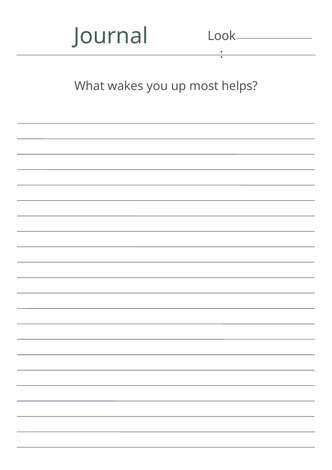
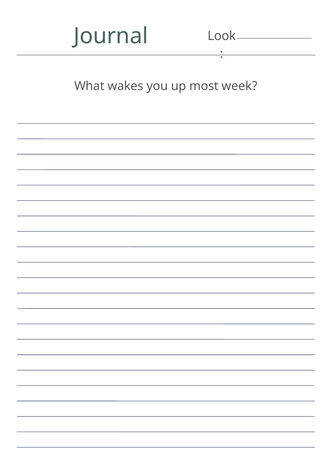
helps: helps -> week
